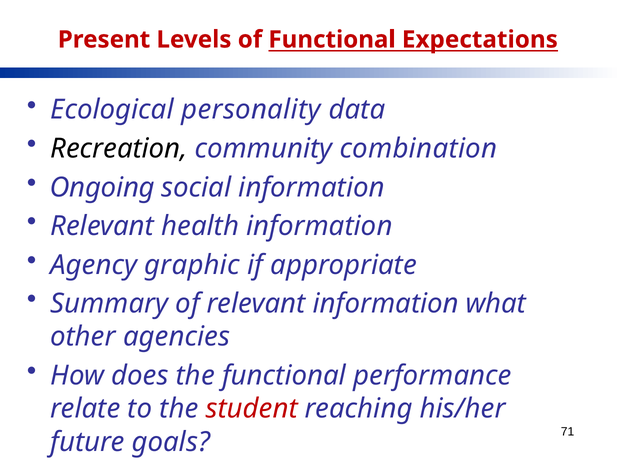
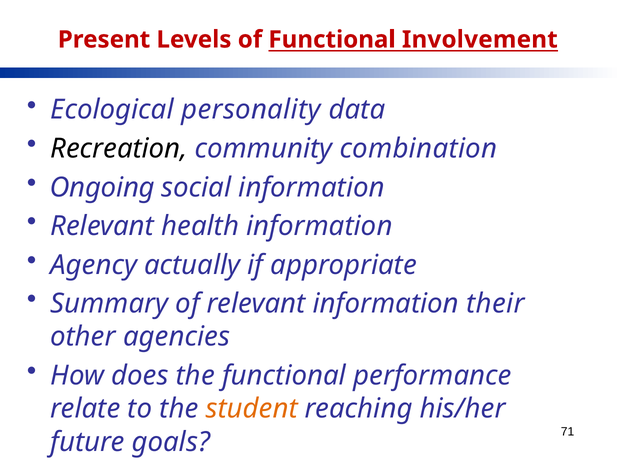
Expectations: Expectations -> Involvement
graphic: graphic -> actually
what: what -> their
student colour: red -> orange
